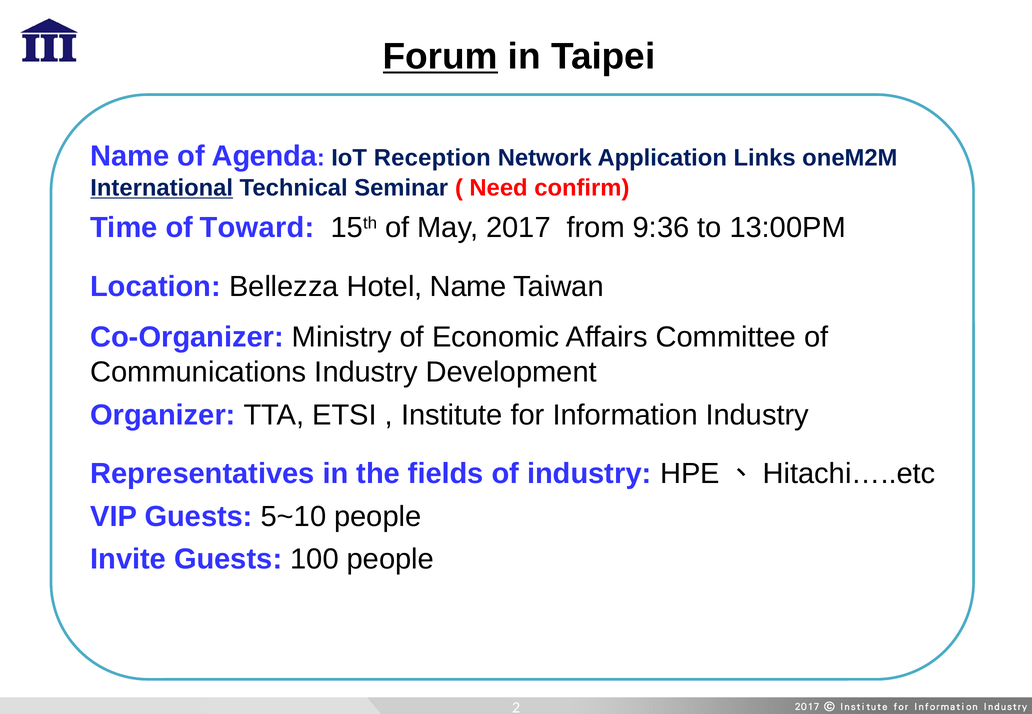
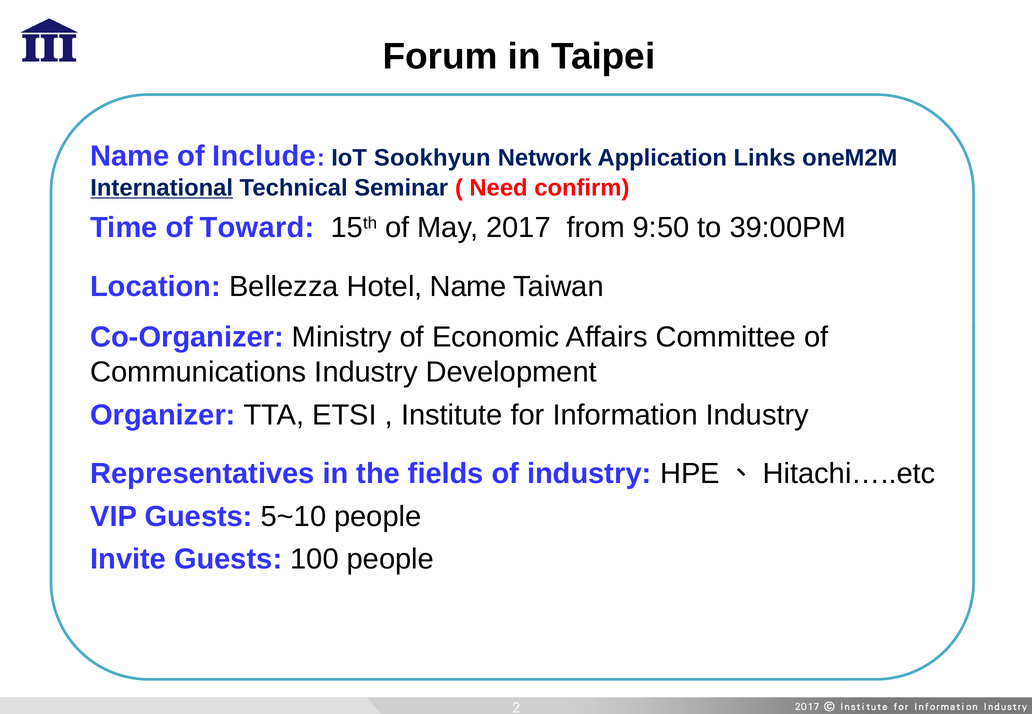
Forum underline: present -> none
Agenda: Agenda -> Include
Reception: Reception -> Sookhyun
9:36: 9:36 -> 9:50
13:00PM: 13:00PM -> 39:00PM
